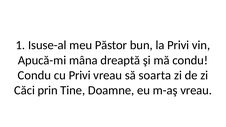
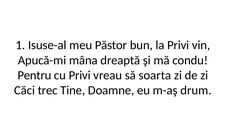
Condu at (34, 75): Condu -> Pentru
prin: prin -> trec
m-aş vreau: vreau -> drum
